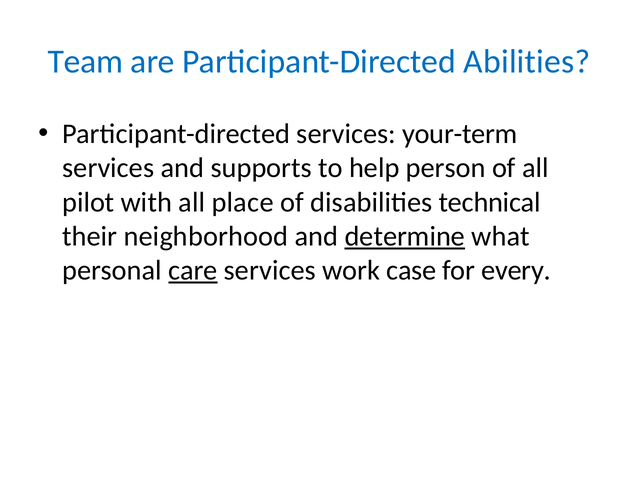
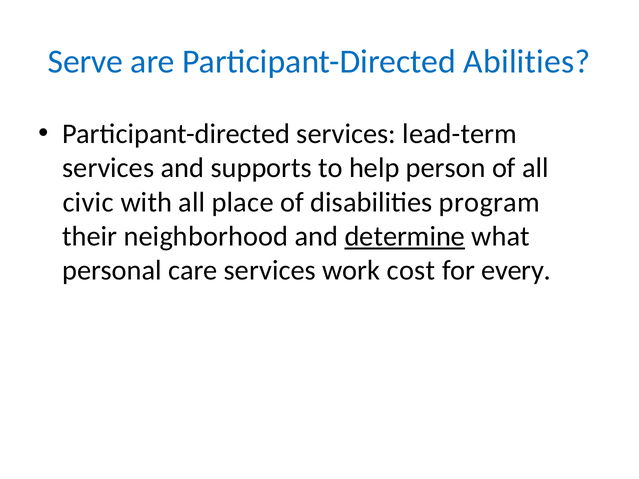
Team: Team -> Serve
your-term: your-term -> lead-term
pilot: pilot -> civic
technical: technical -> program
care underline: present -> none
case: case -> cost
